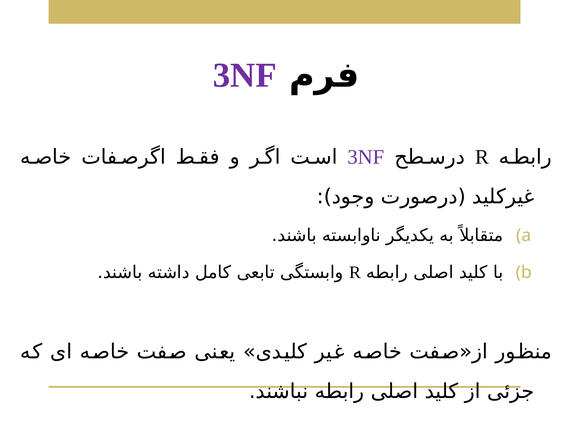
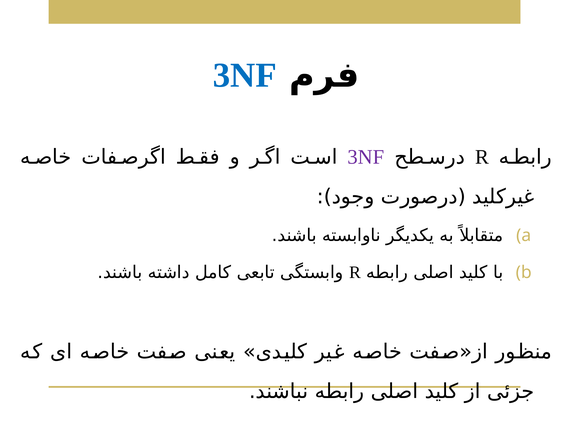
3NF at (245, 75) colour: purple -> blue
